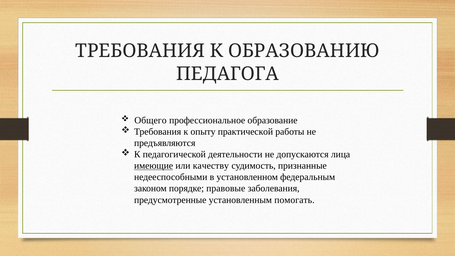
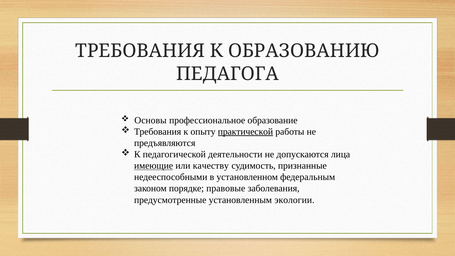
Общего: Общего -> Основы
практической underline: none -> present
помогать: помогать -> экологии
